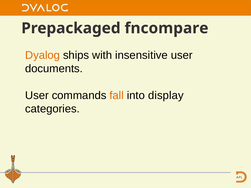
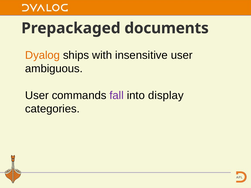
fncompare: fncompare -> documents
documents: documents -> ambiguous
fall colour: orange -> purple
